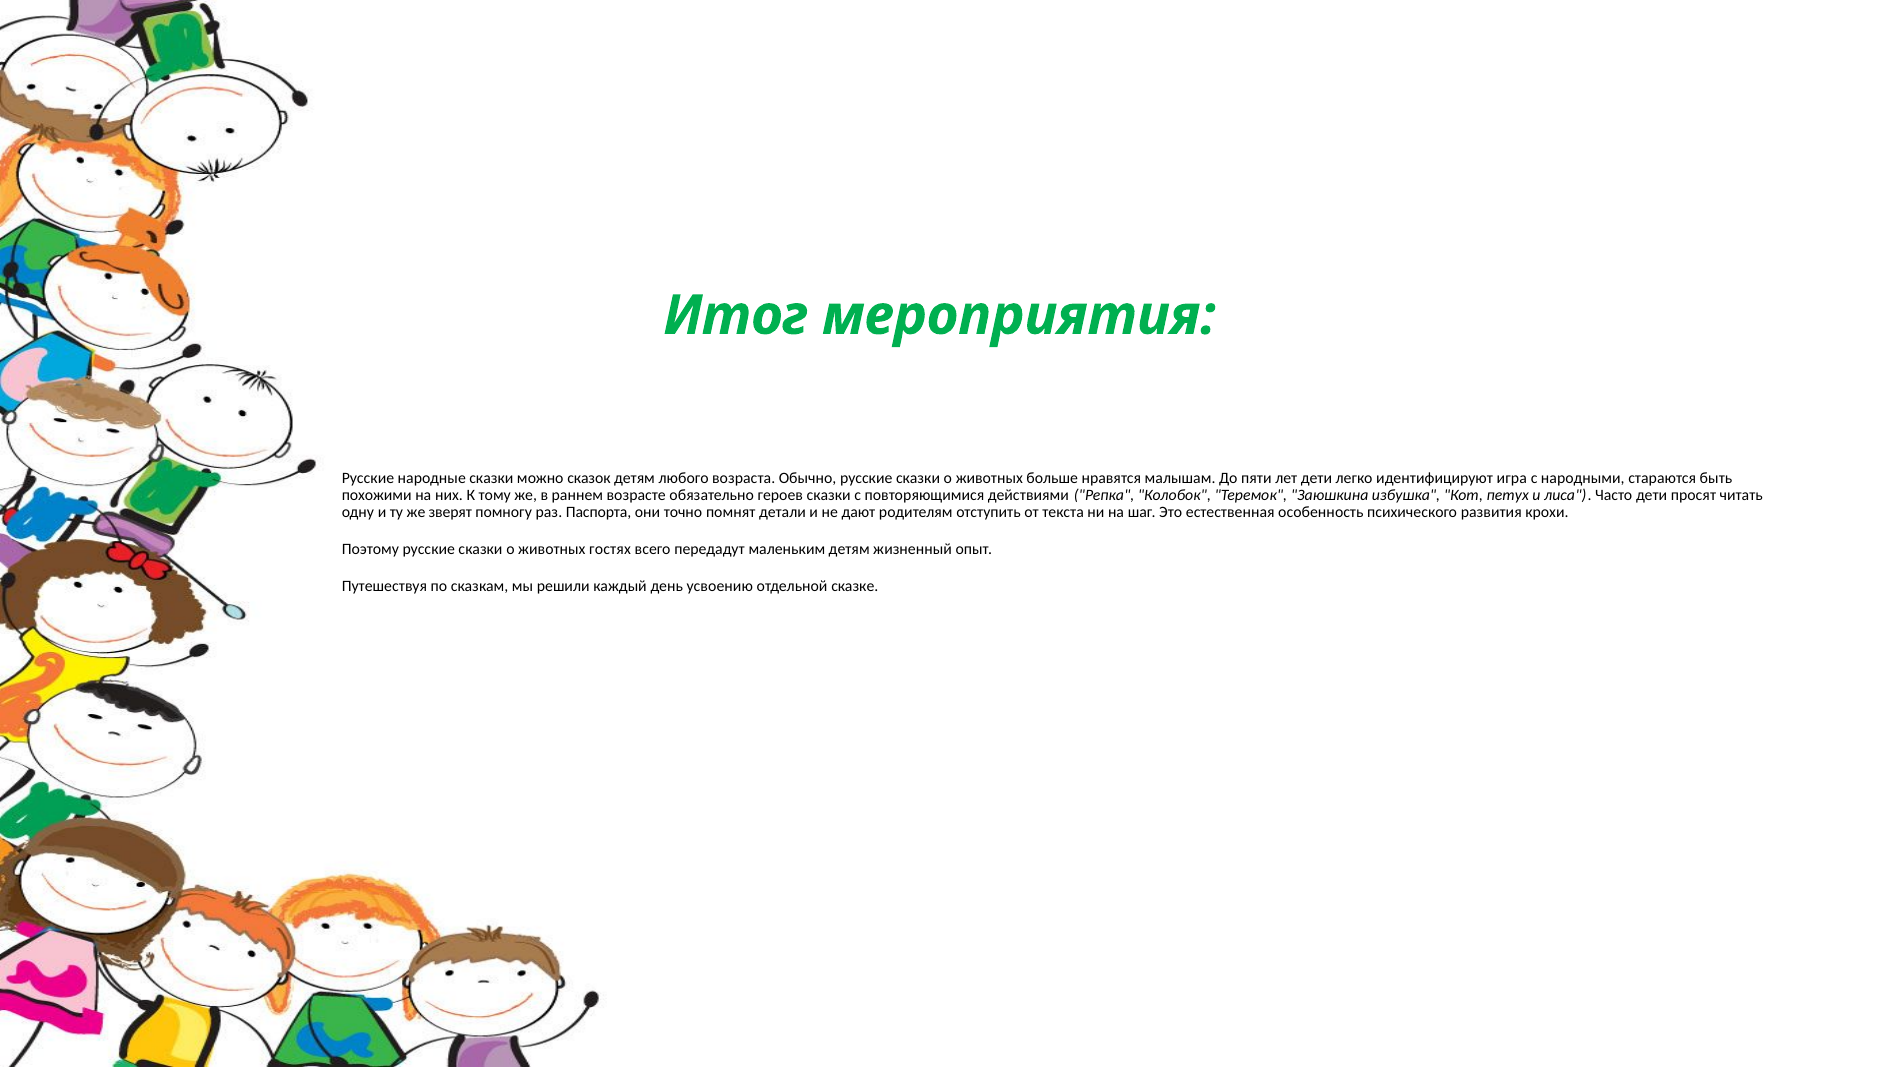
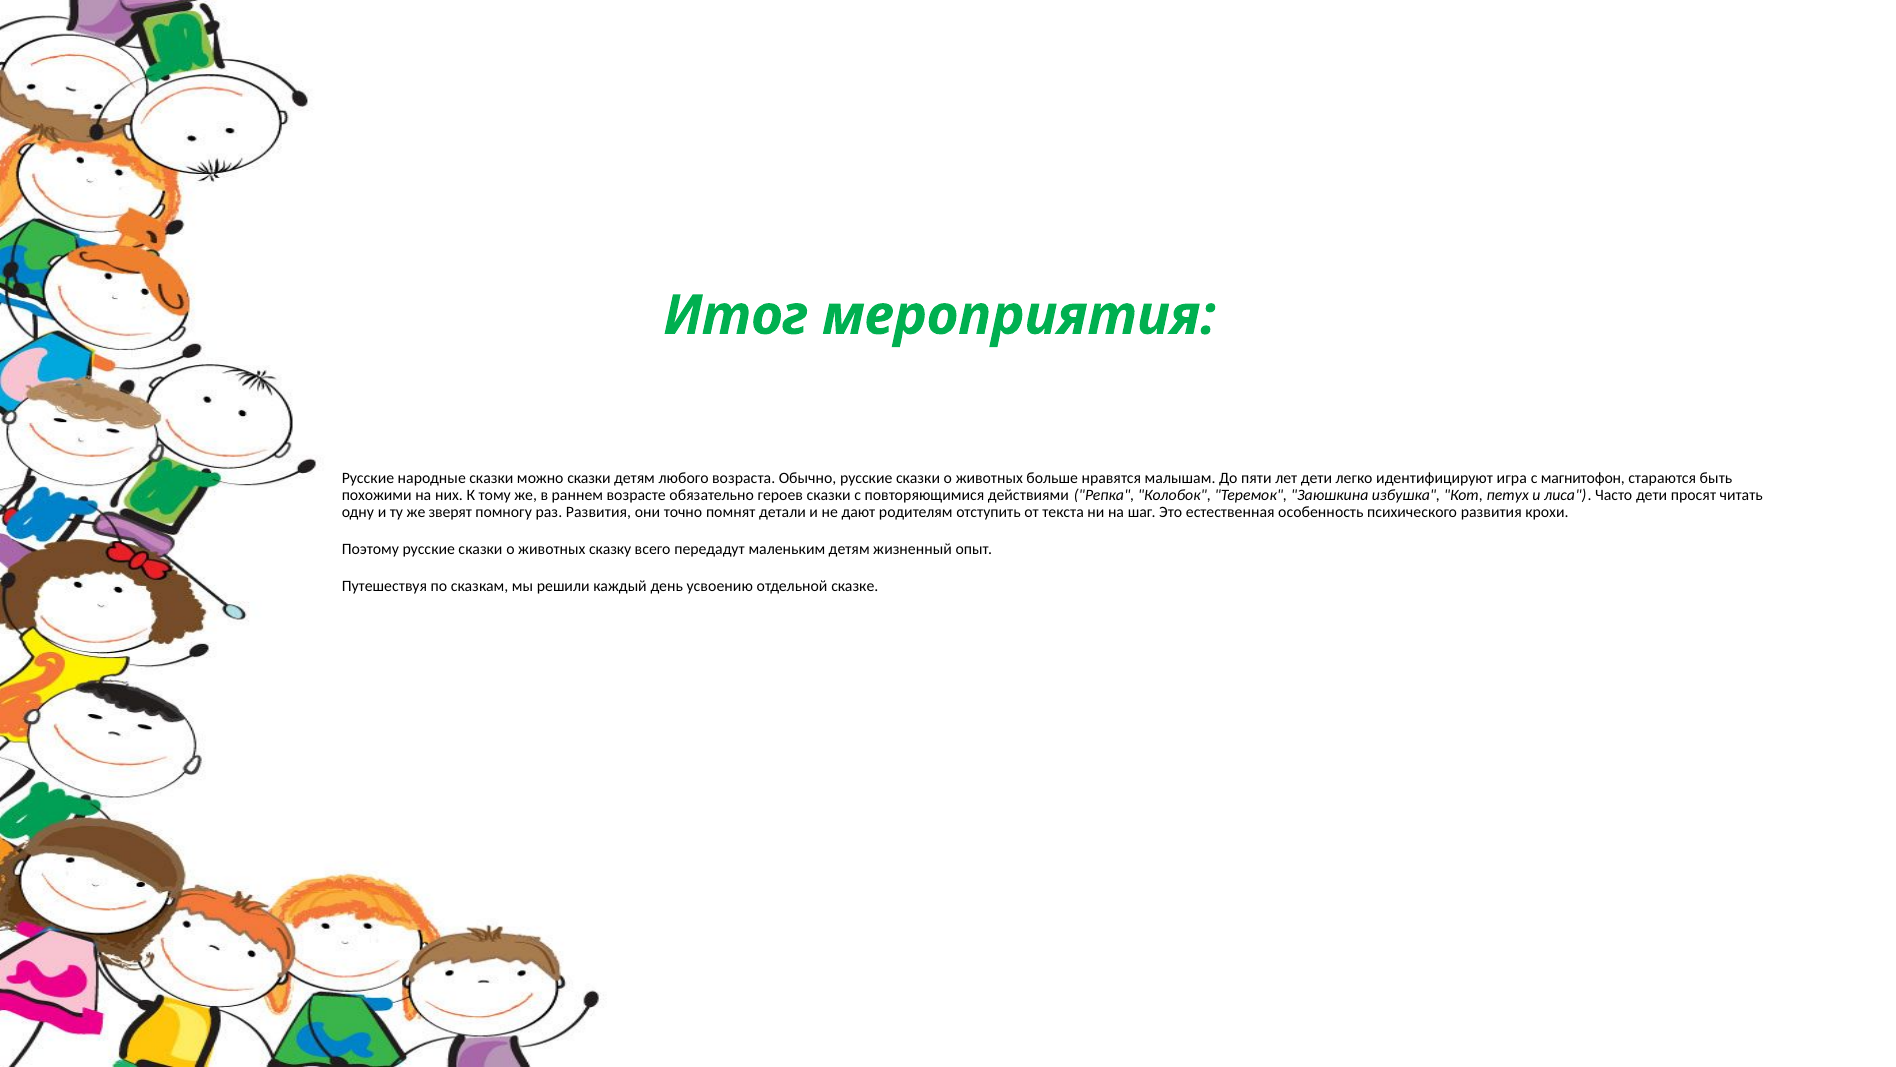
можно сказок: сказок -> сказки
народными: народными -> магнитофон
раз Паспорта: Паспорта -> Развития
гостях: гостях -> сказку
